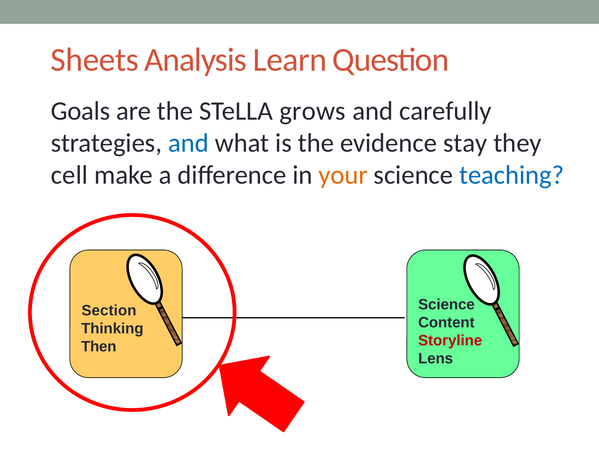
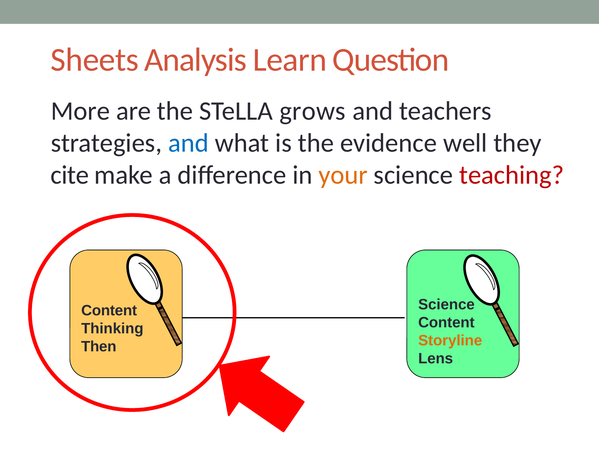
Goals: Goals -> More
carefully: carefully -> teachers
stay: stay -> well
cell: cell -> cite
teaching colour: blue -> red
Section at (109, 310): Section -> Content
Storyline colour: red -> orange
